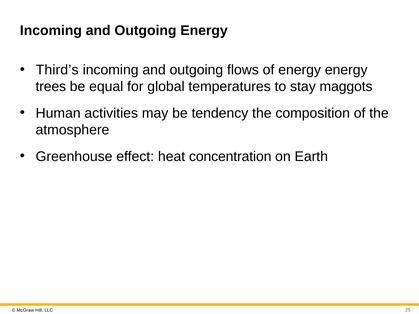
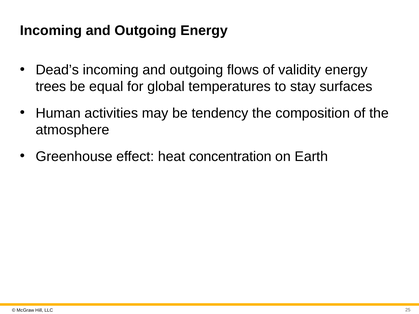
Third’s: Third’s -> Dead’s
of energy: energy -> validity
maggots: maggots -> surfaces
